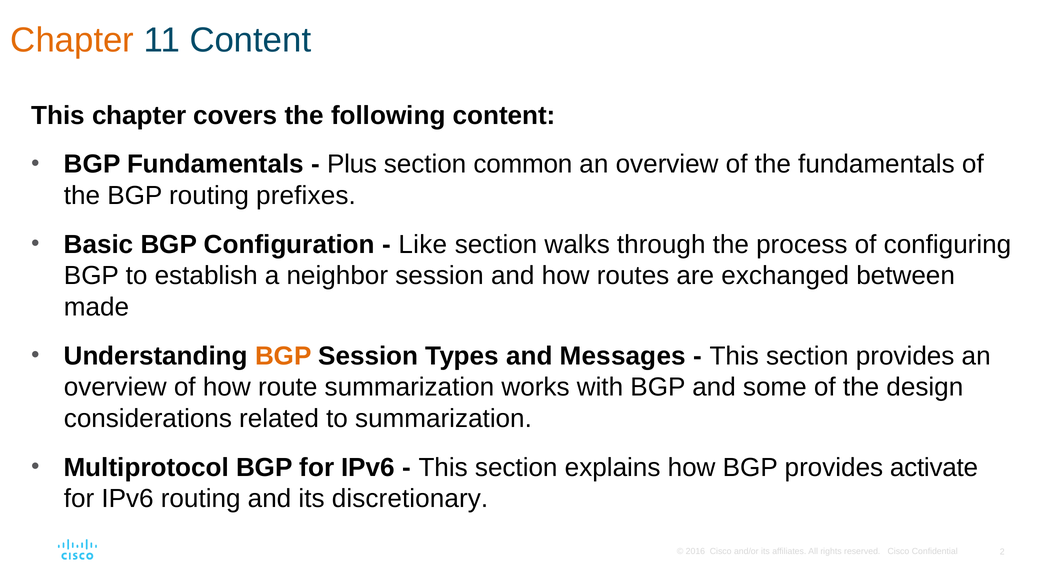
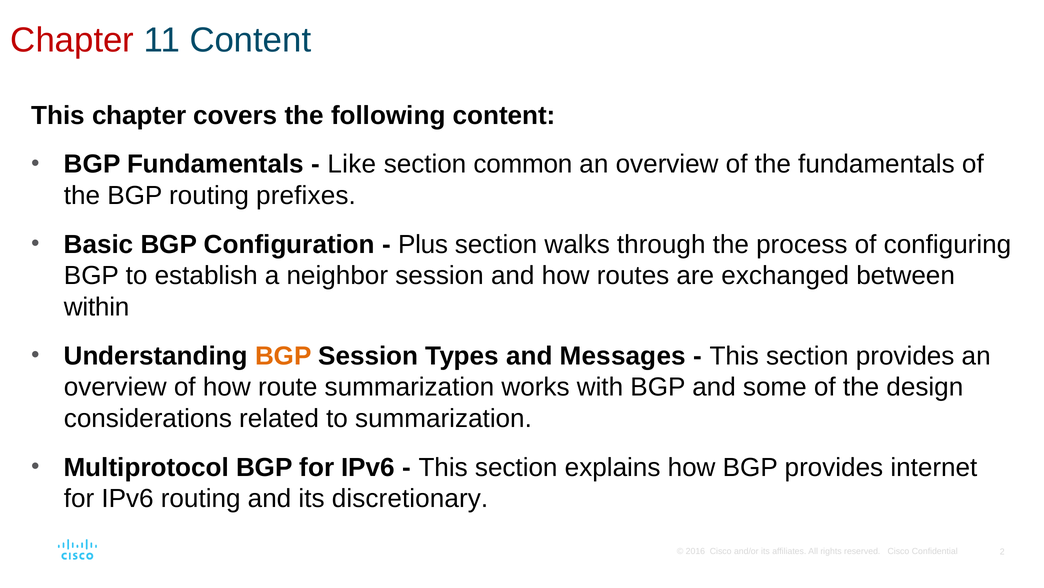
Chapter at (72, 40) colour: orange -> red
Plus: Plus -> Like
Like: Like -> Plus
made: made -> within
activate: activate -> internet
